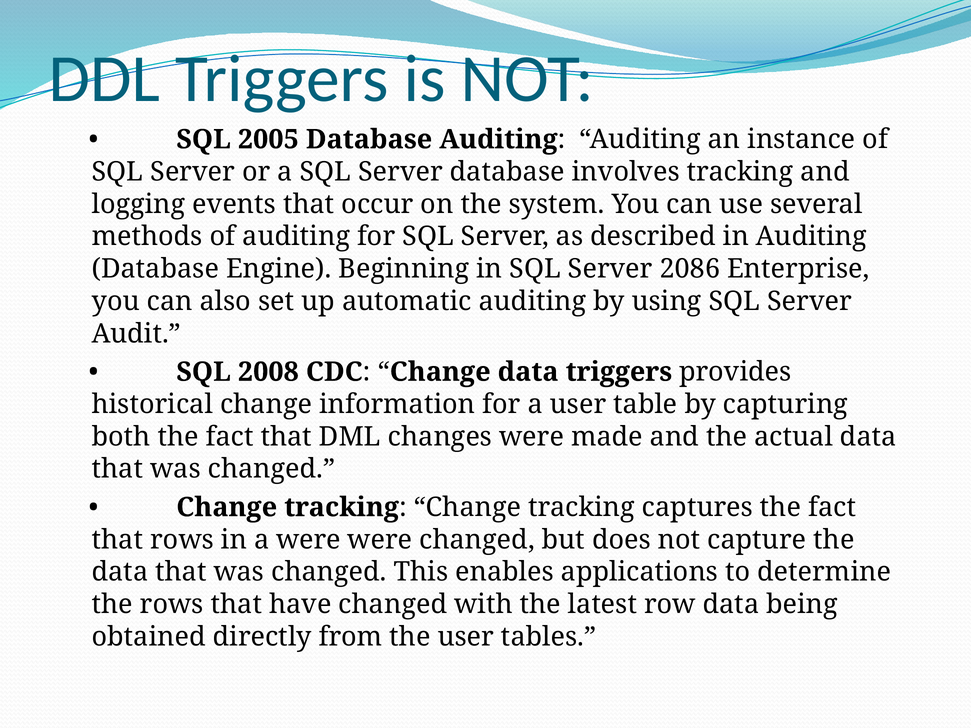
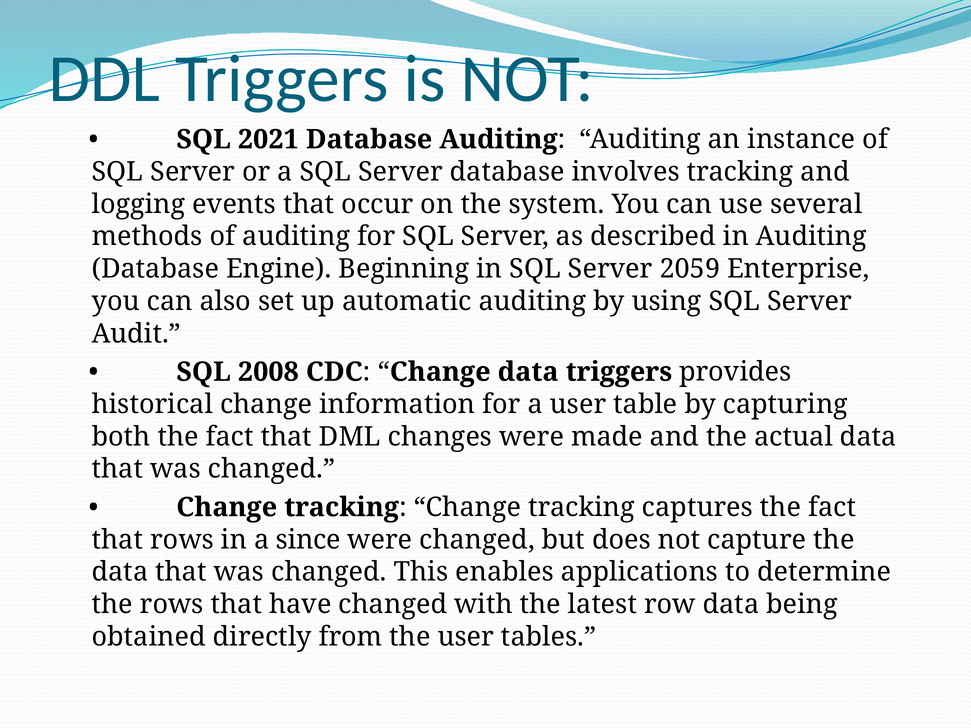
2005: 2005 -> 2021
2086: 2086 -> 2059
a were: were -> since
